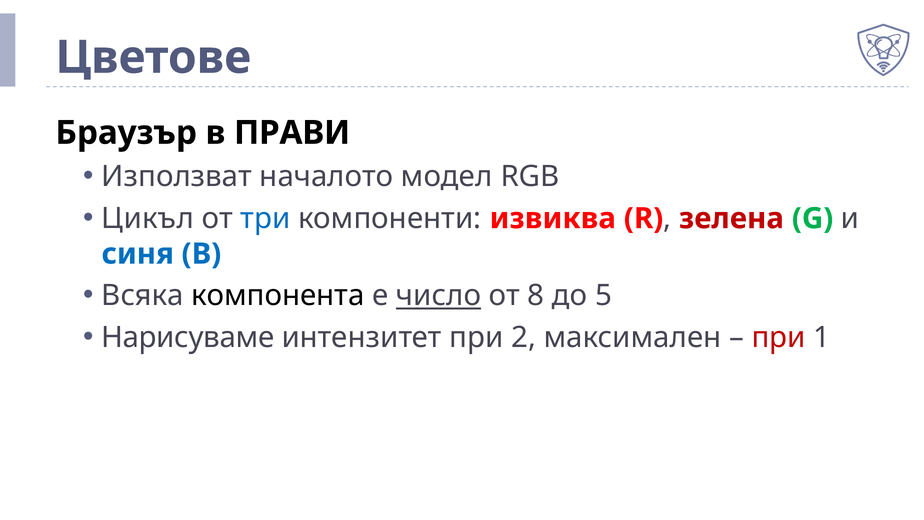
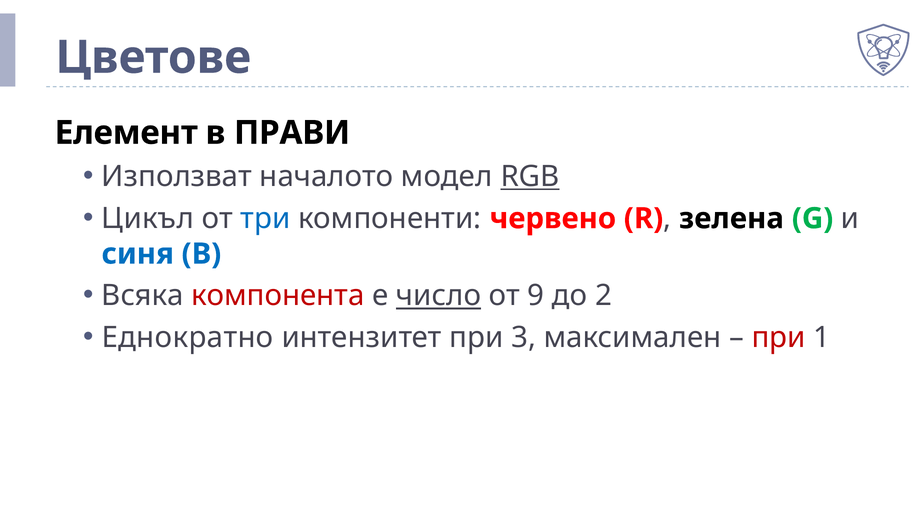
Браузър: Браузър -> Елемент
RGB underline: none -> present
извиква: извиква -> червено
зелена colour: red -> black
компонента colour: black -> red
8: 8 -> 9
5: 5 -> 2
Нарисуваме: Нарисуваме -> Еднократно
2: 2 -> 3
